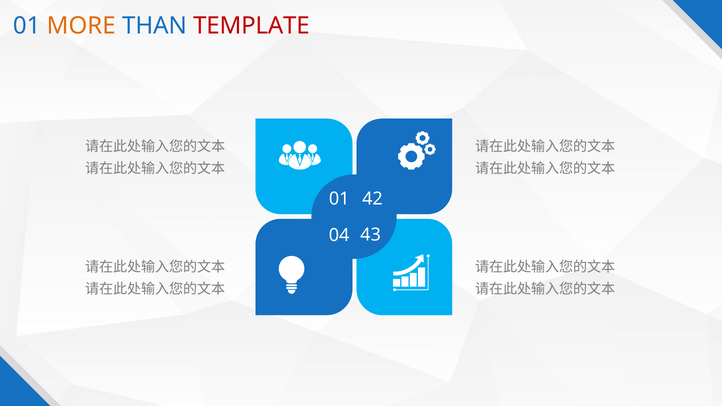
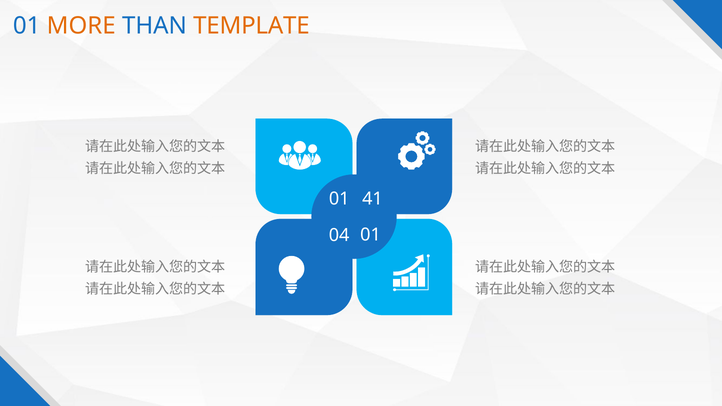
TEMPLATE colour: red -> orange
42: 42 -> 41
04 43: 43 -> 01
